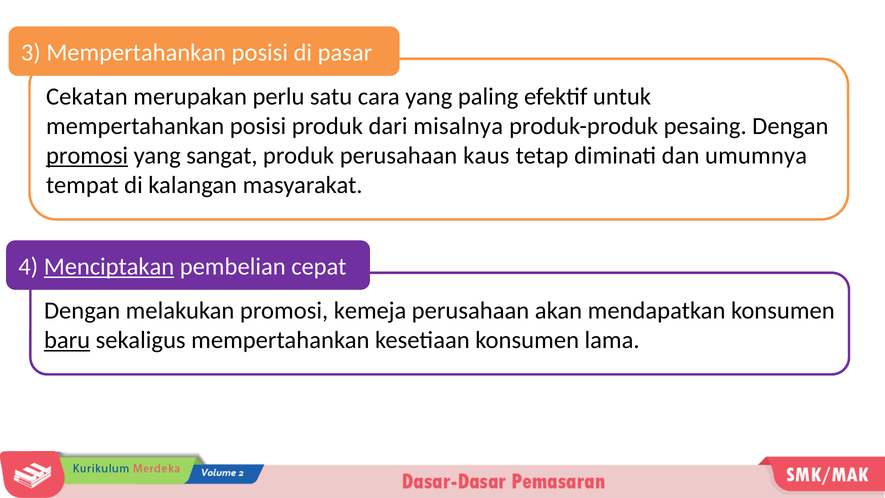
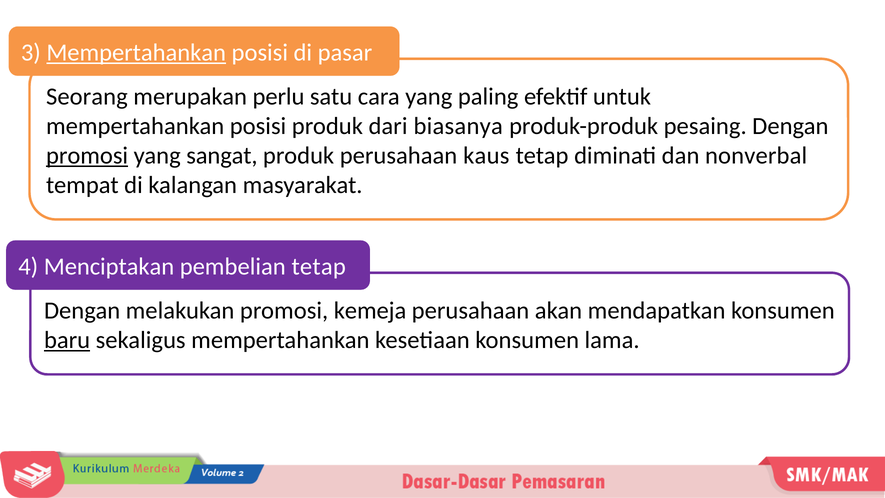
Mempertahankan at (136, 53) underline: none -> present
Cekatan: Cekatan -> Seorang
misalnya: misalnya -> biasanya
umumnya: umumnya -> nonverbal
Menciptakan underline: present -> none
pembelian cepat: cepat -> tetap
